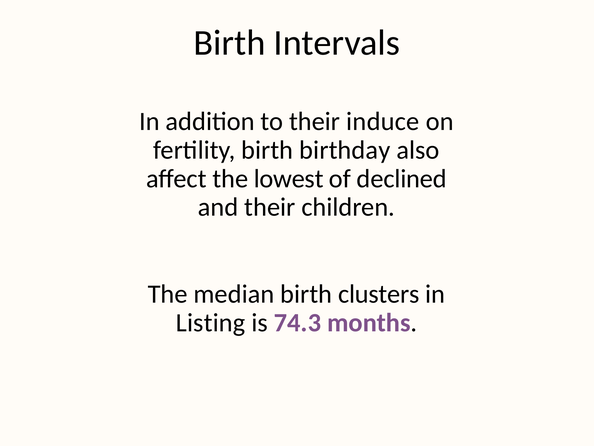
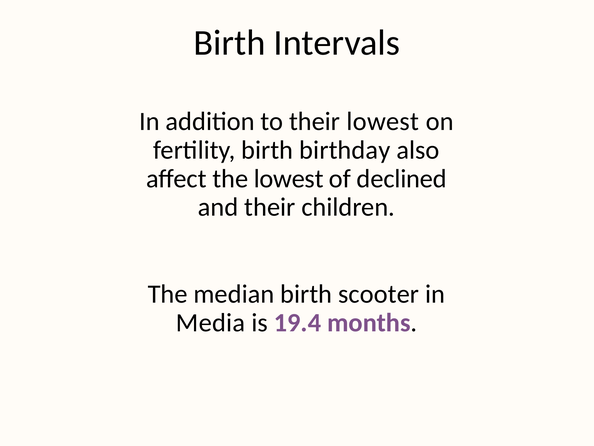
their induce: induce -> lowest
clusters: clusters -> scooter
Listing: Listing -> Media
74.3: 74.3 -> 19.4
